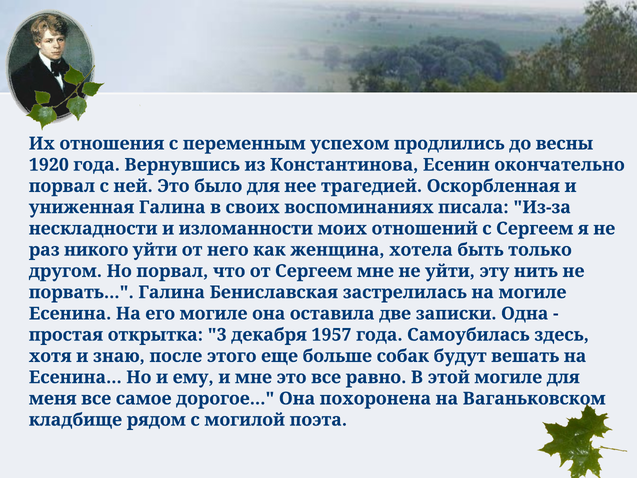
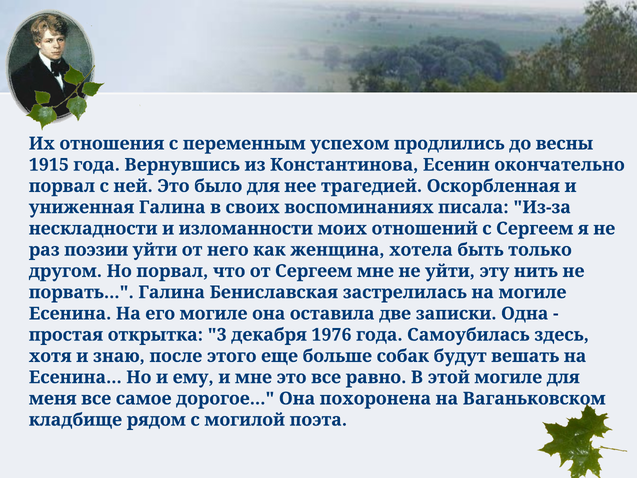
1920: 1920 -> 1915
никого: никого -> поэзии
1957: 1957 -> 1976
